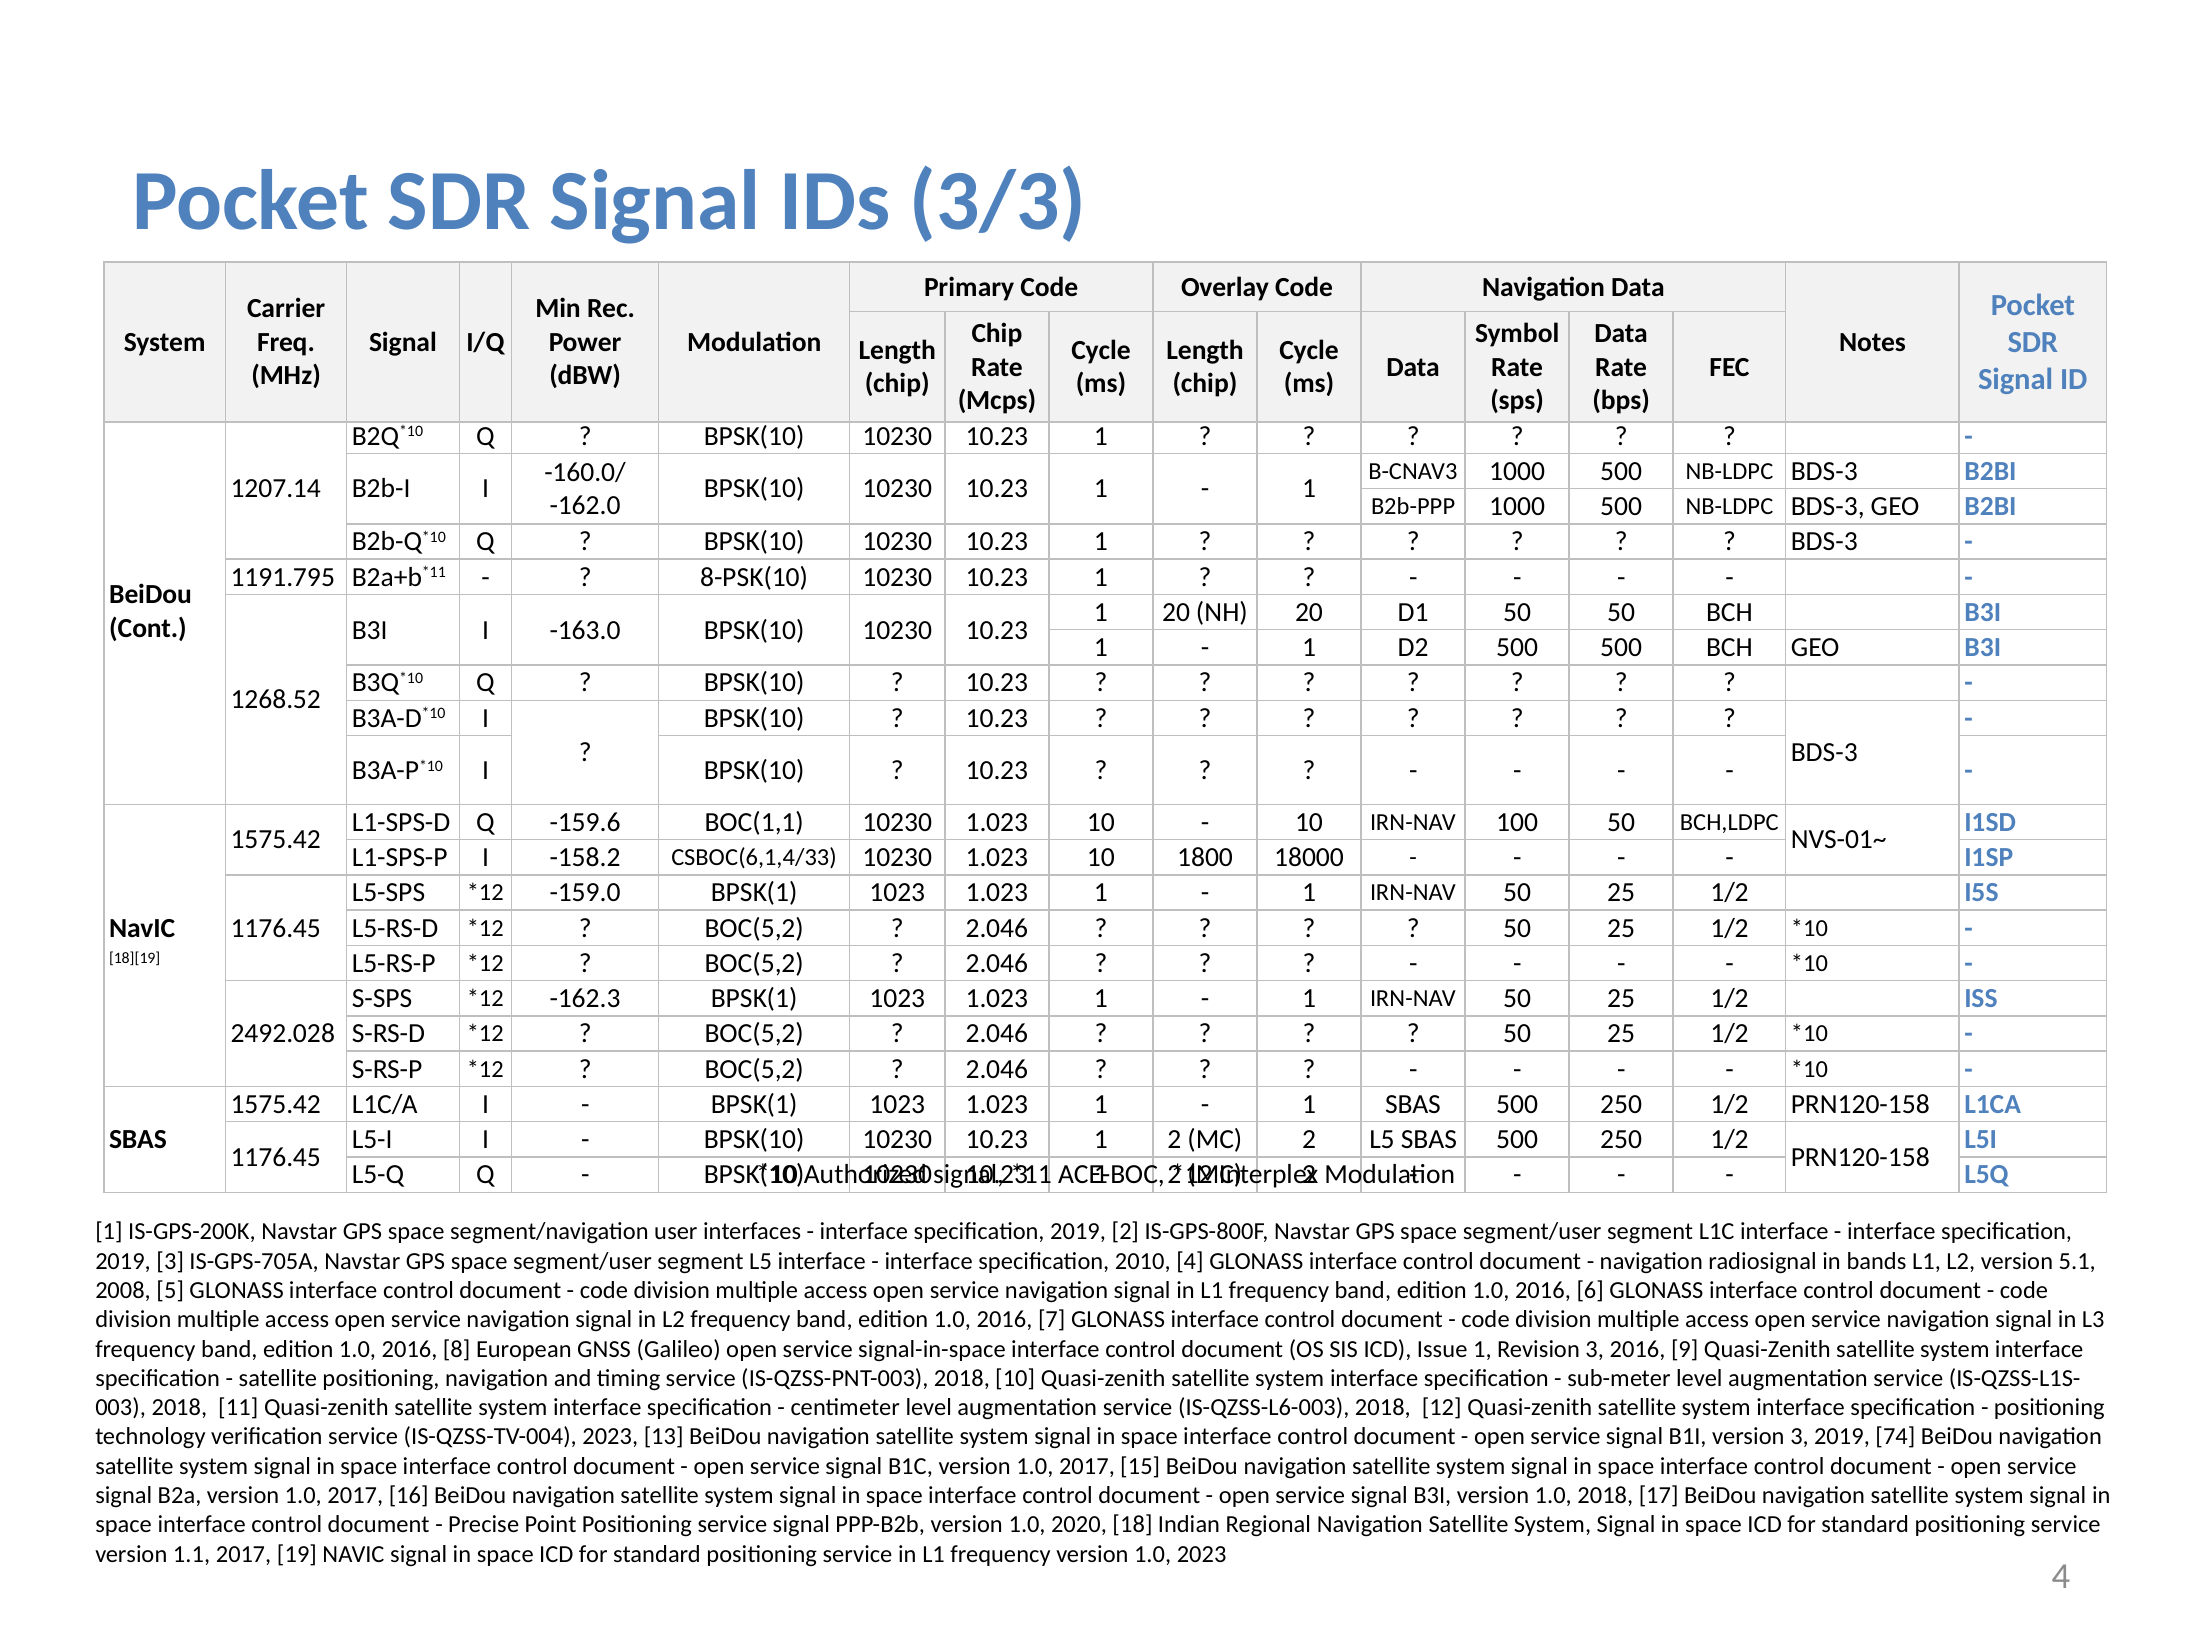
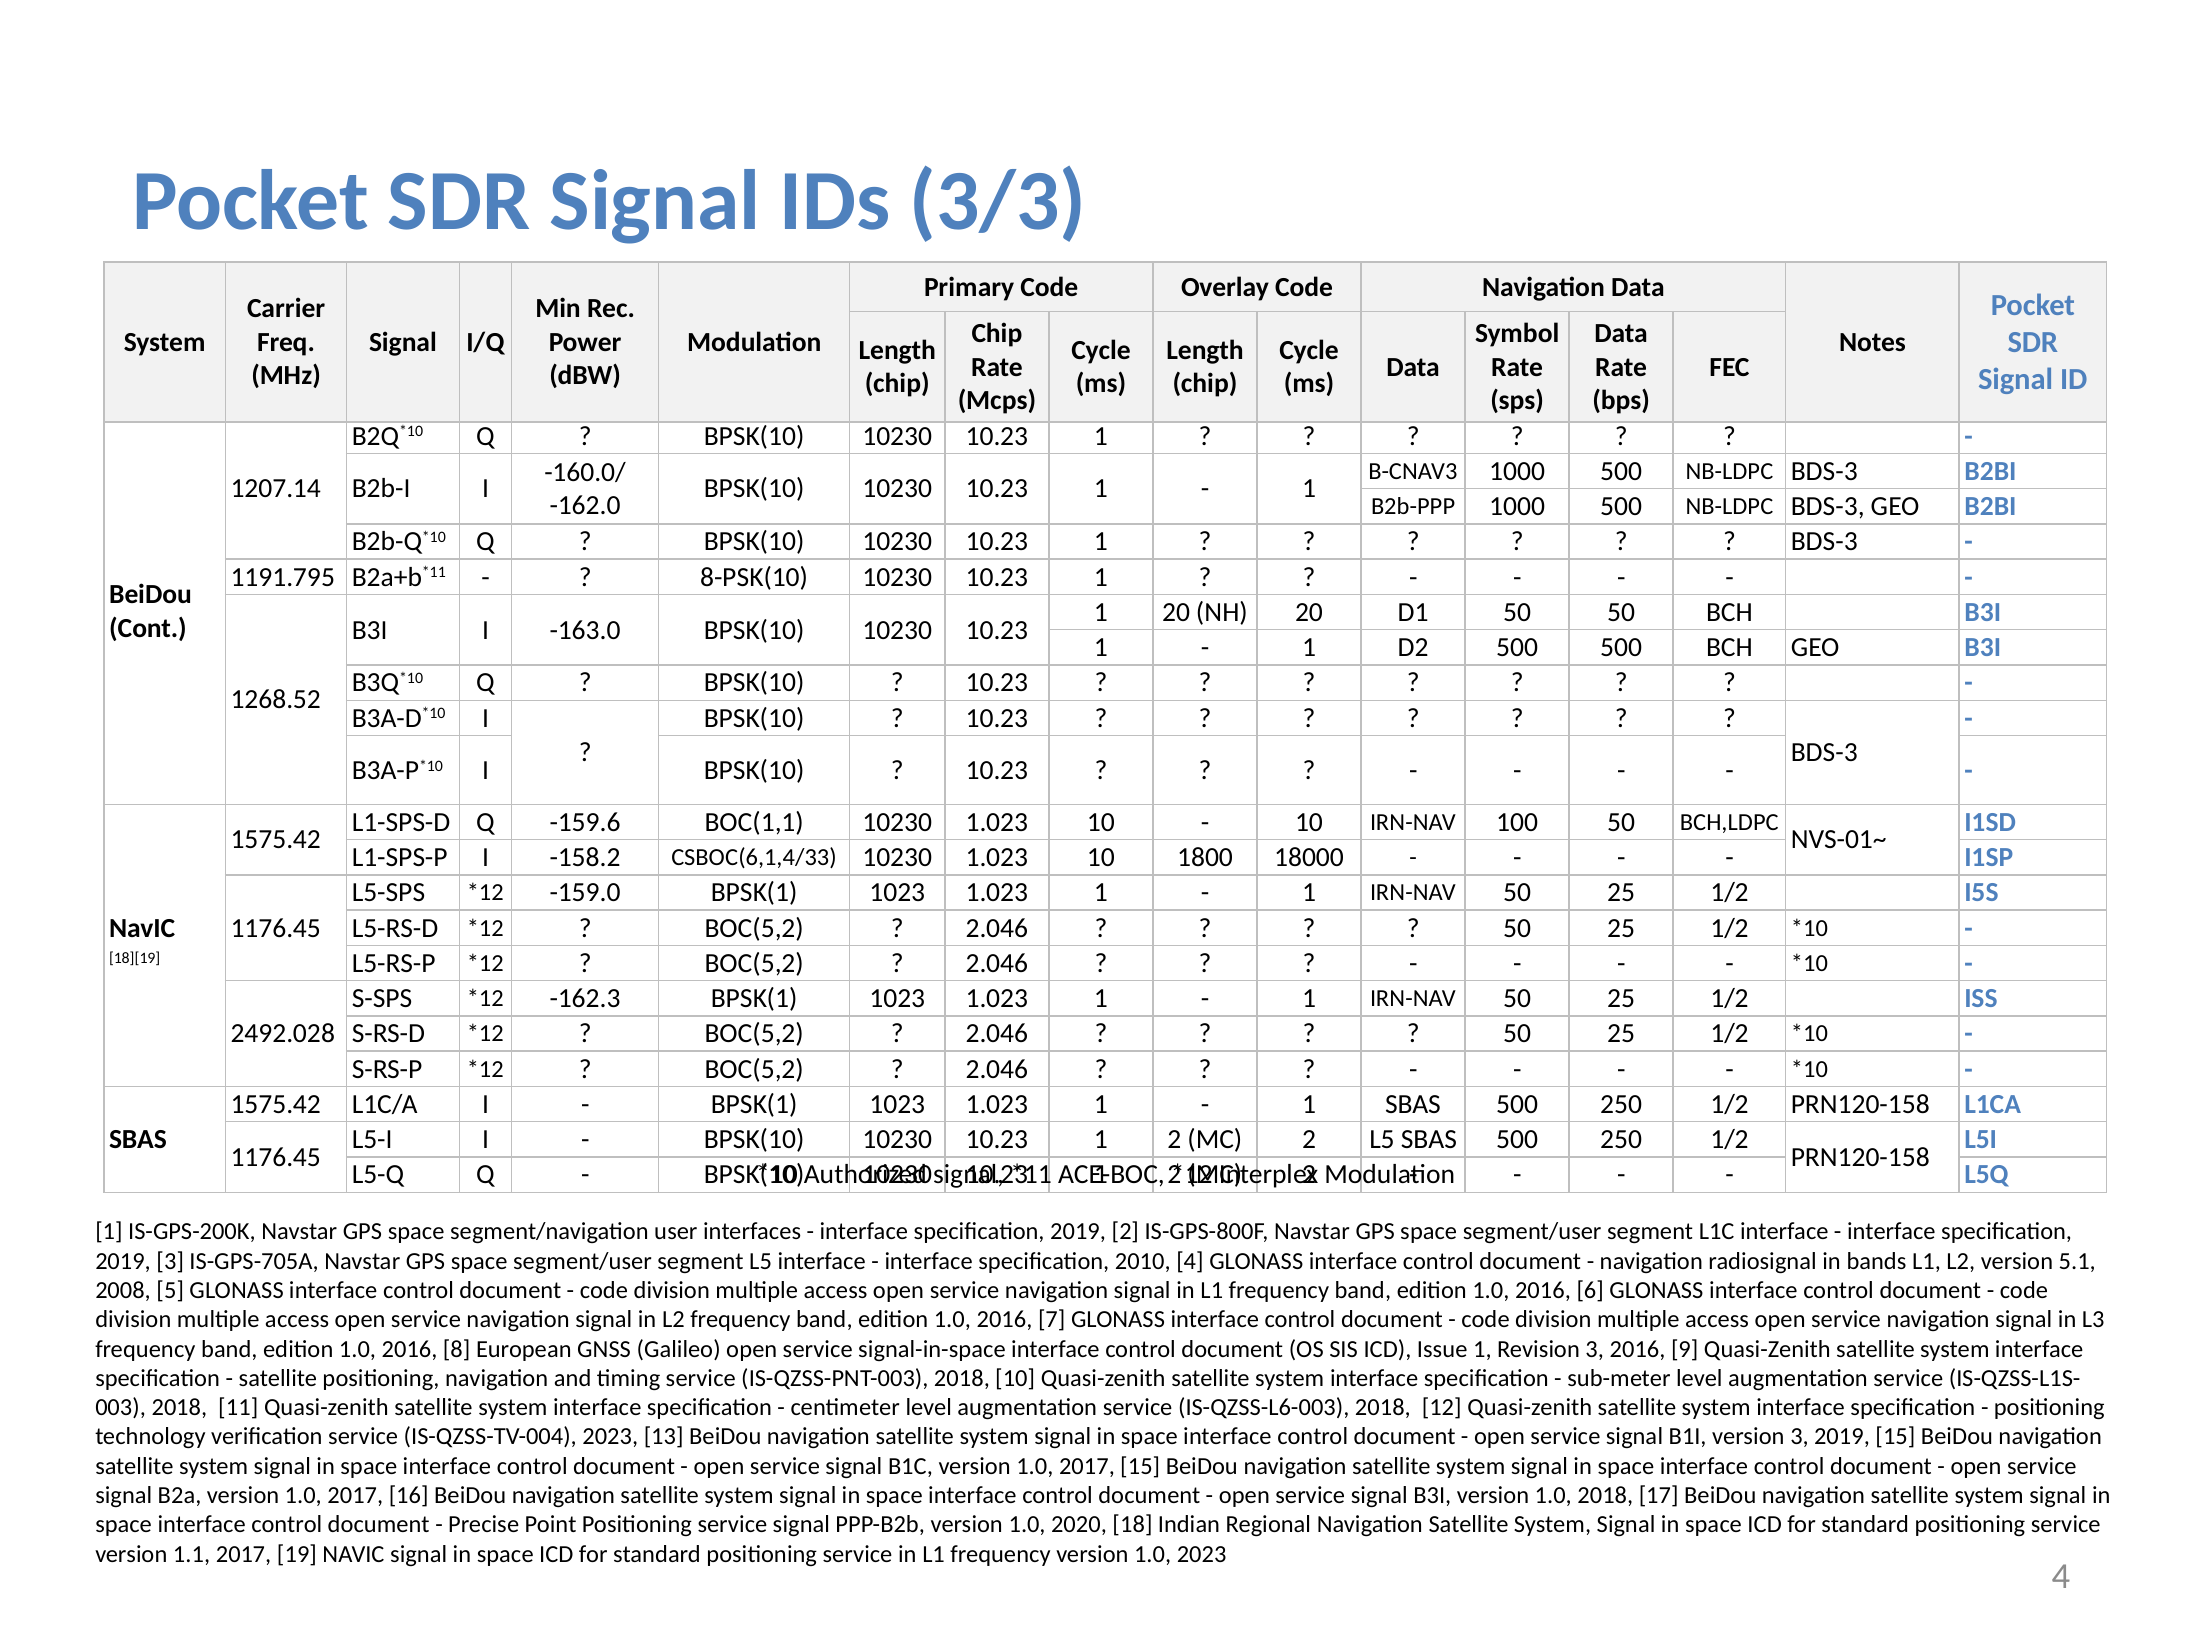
2019 74: 74 -> 15
